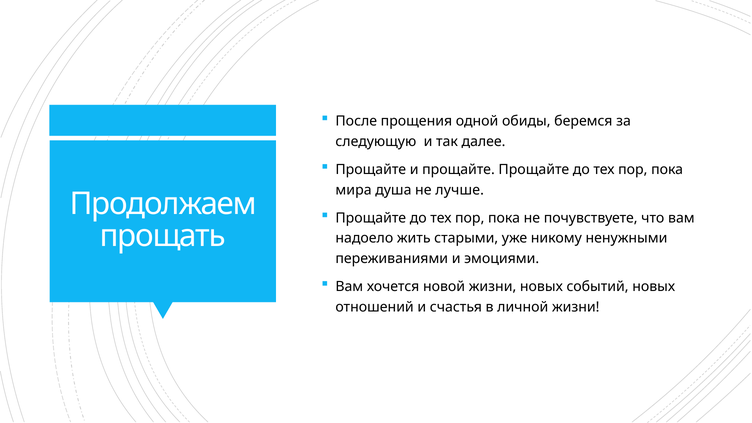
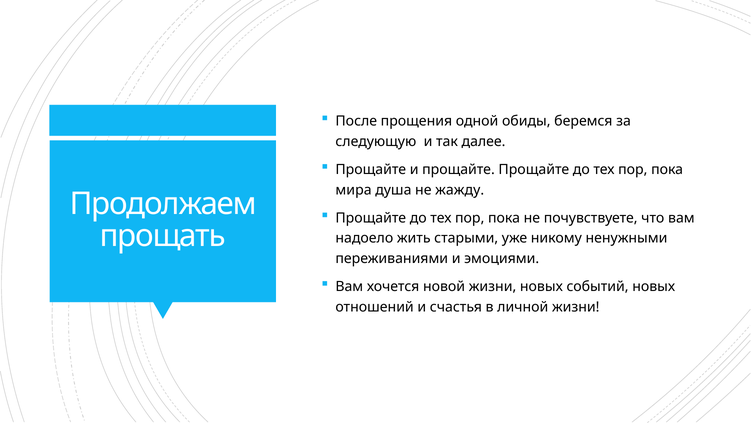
лучше: лучше -> жажду
